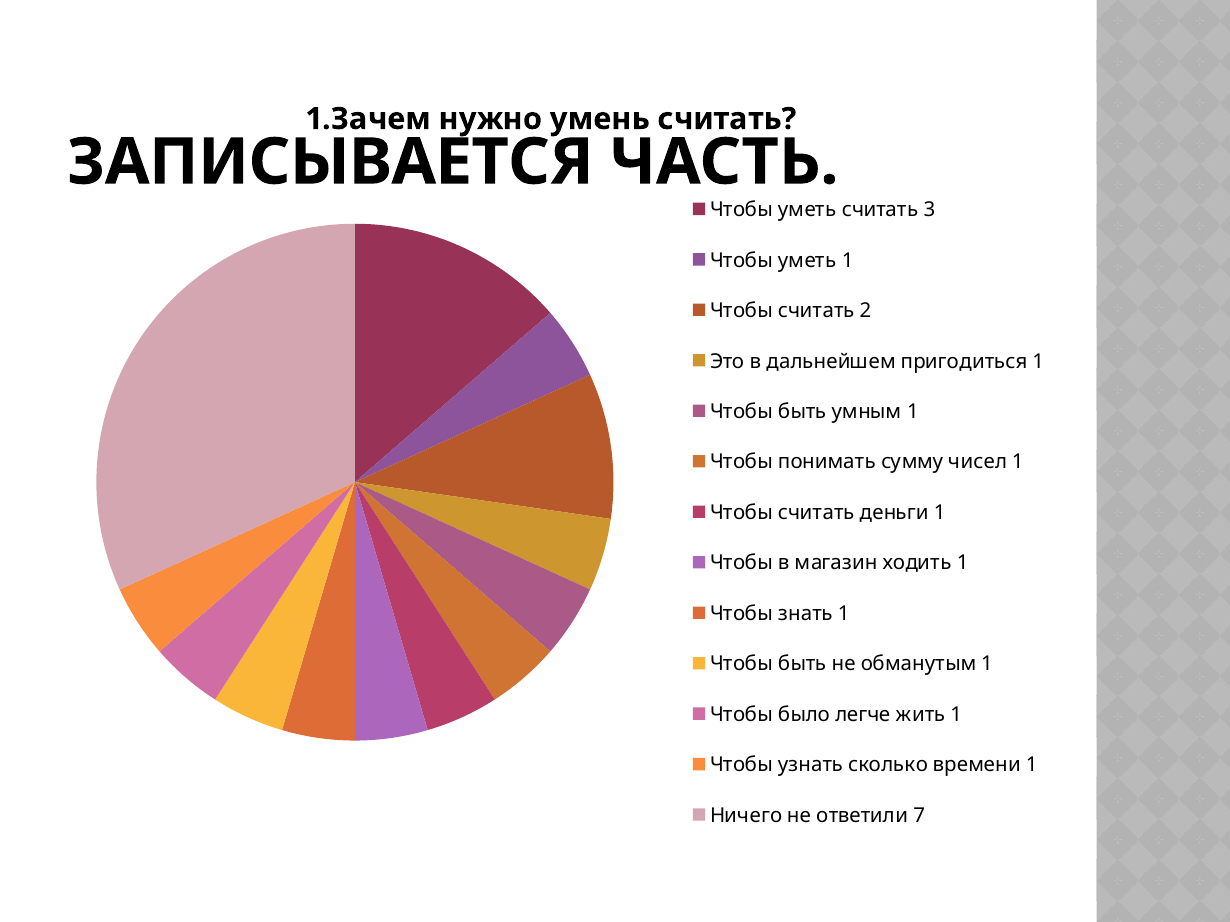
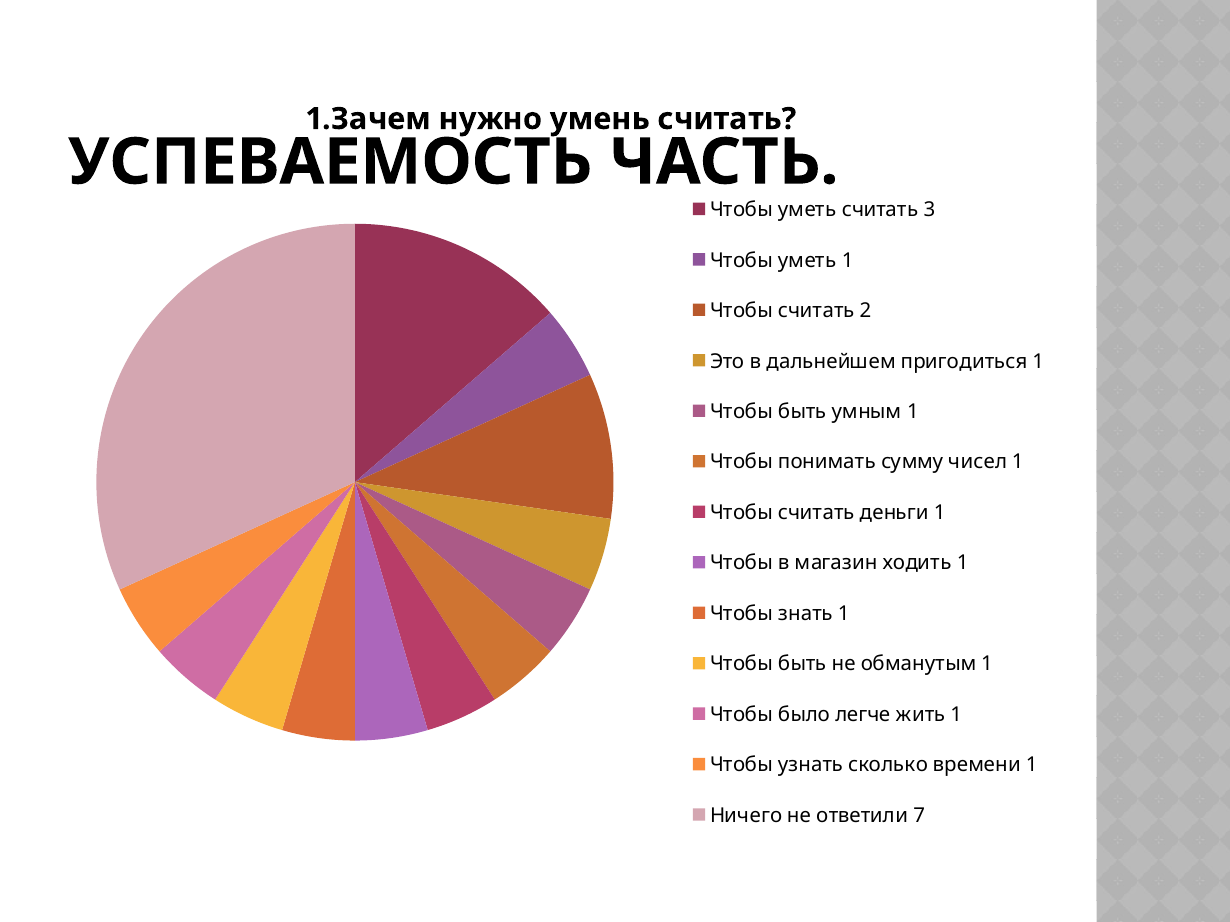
ЗАПИСЫВАЕТСЯ: ЗАПИСЫВАЕТСЯ -> УСПЕВАЕМОСТЬ
